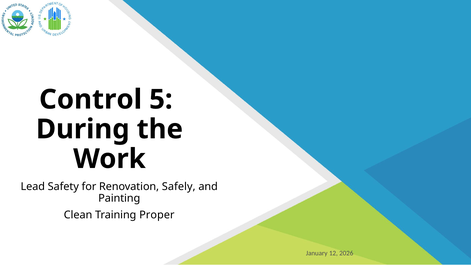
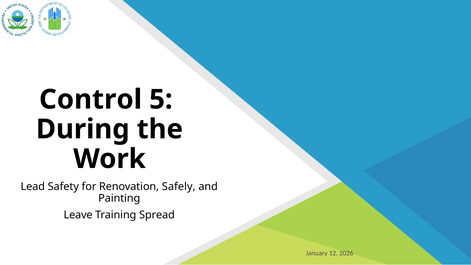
Clean: Clean -> Leave
Proper: Proper -> Spread
